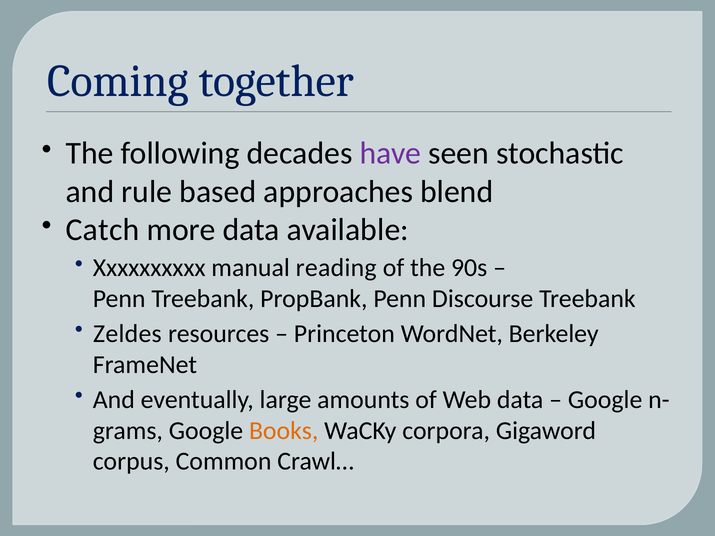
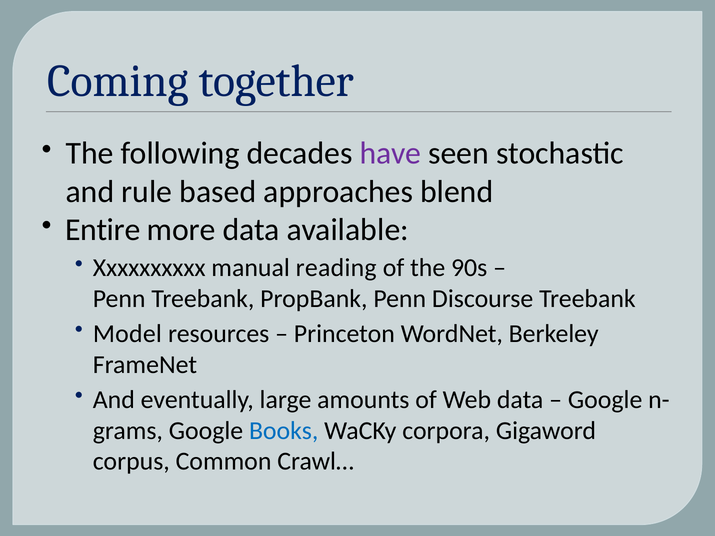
Catch: Catch -> Entire
Zeldes: Zeldes -> Model
Books colour: orange -> blue
